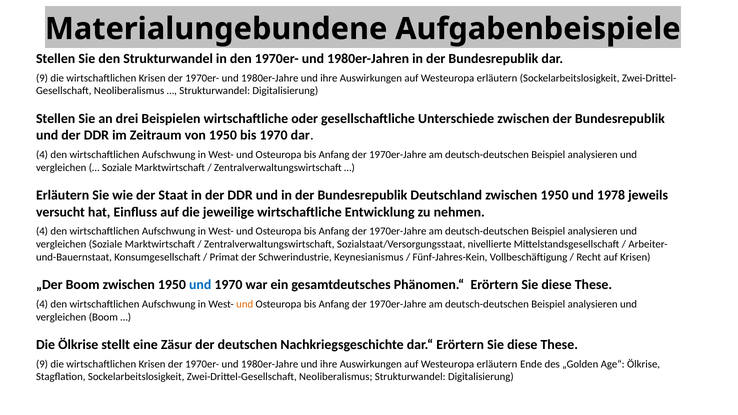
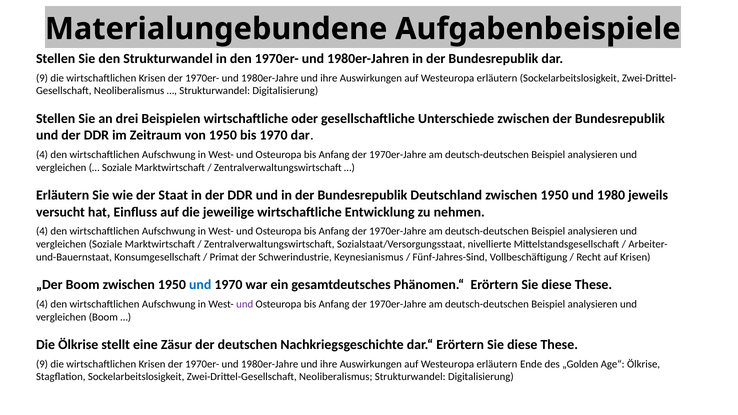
1978: 1978 -> 1980
Fünf-Jahres-Kein: Fünf-Jahres-Kein -> Fünf-Jahres-Sind
und at (245, 304) colour: orange -> purple
